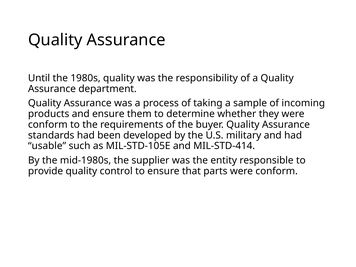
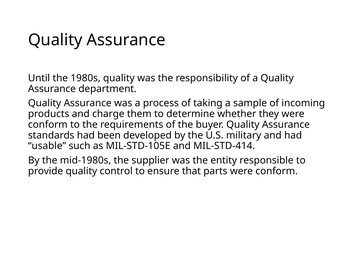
and ensure: ensure -> charge
